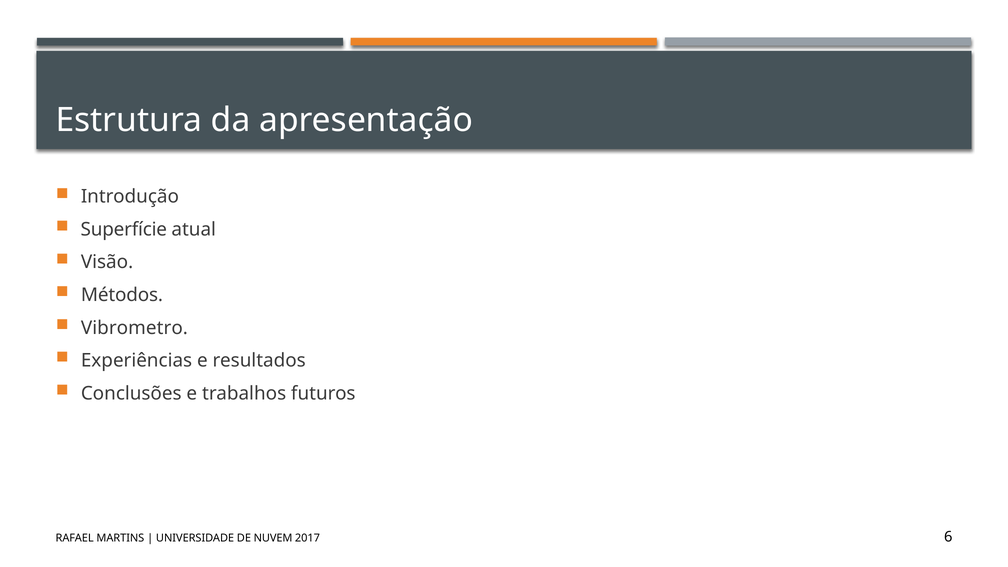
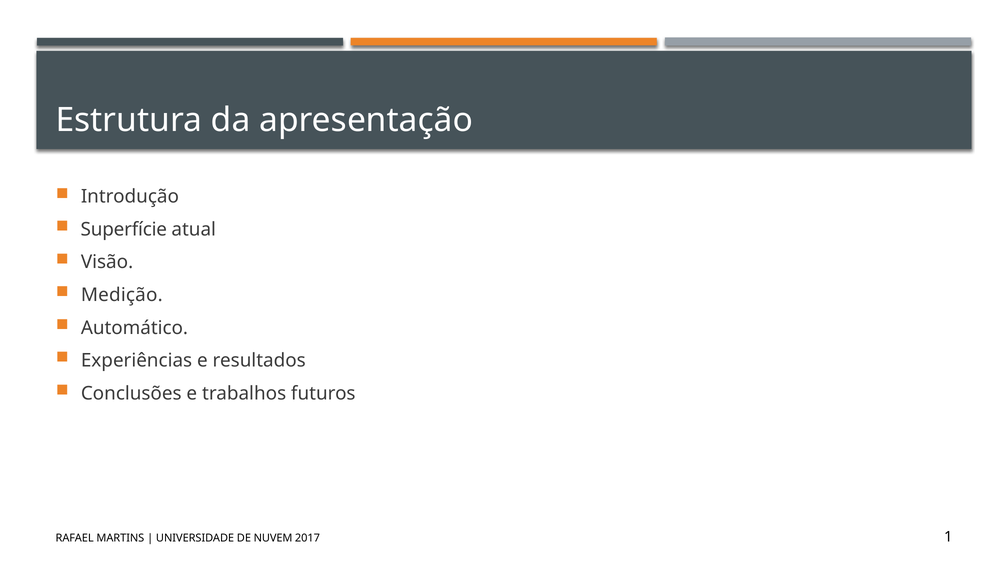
Métodos: Métodos -> Medição
Vibrometro: Vibrometro -> Automático
6: 6 -> 1
